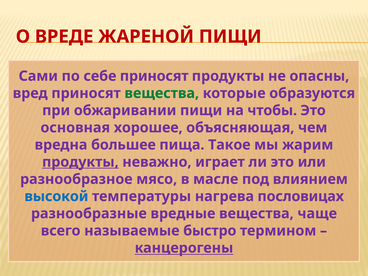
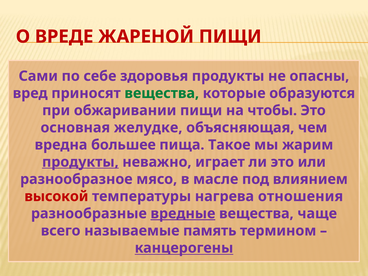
себе приносят: приносят -> здоровья
хорошее: хорошее -> желудке
высокой colour: blue -> red
пословицах: пословицах -> отношения
вредные underline: none -> present
быстро: быстро -> память
